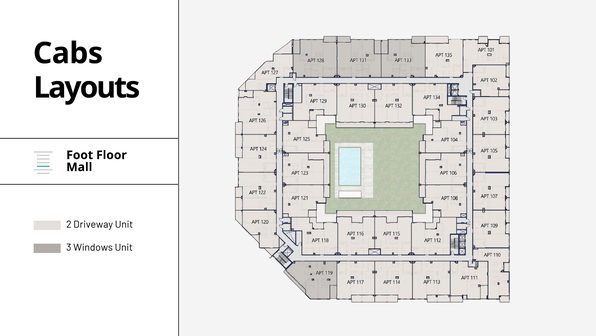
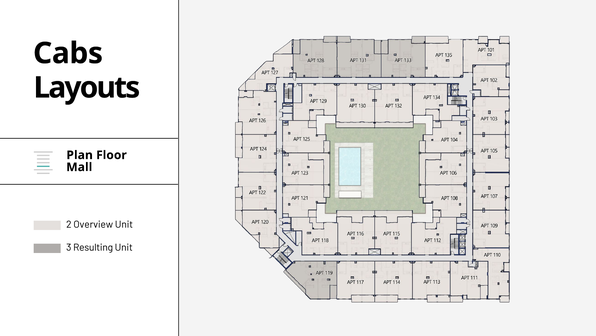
Foot: Foot -> Plan
Driveway: Driveway -> Overview
Windows: Windows -> Resulting
